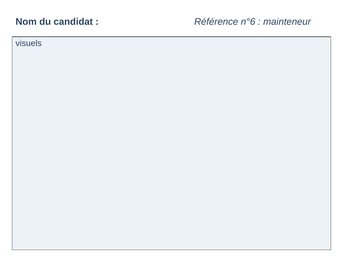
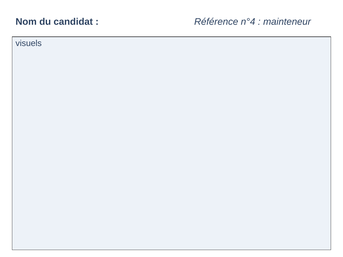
n°6: n°6 -> n°4
